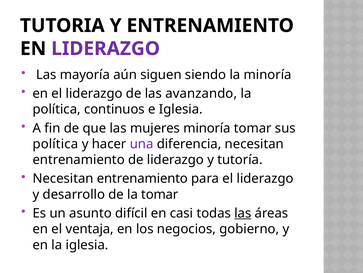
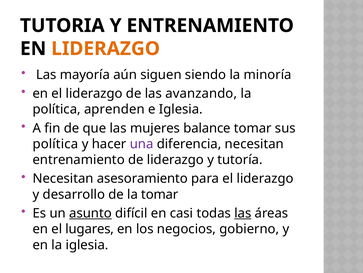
LIDERAZGO at (106, 49) colour: purple -> orange
continuos: continuos -> aprenden
mujeres minoría: minoría -> balance
entrenamiento at (142, 178): entrenamiento -> asesoramiento
asunto underline: none -> present
ventaja: ventaja -> lugares
